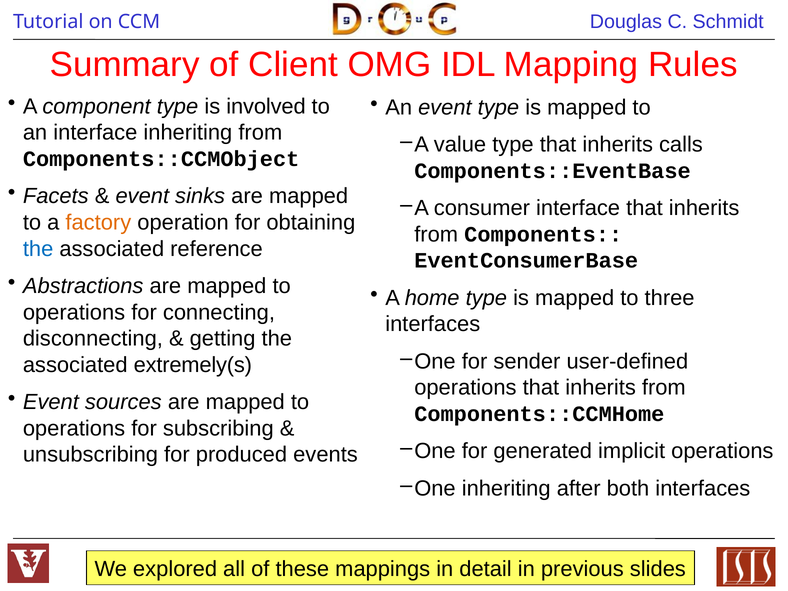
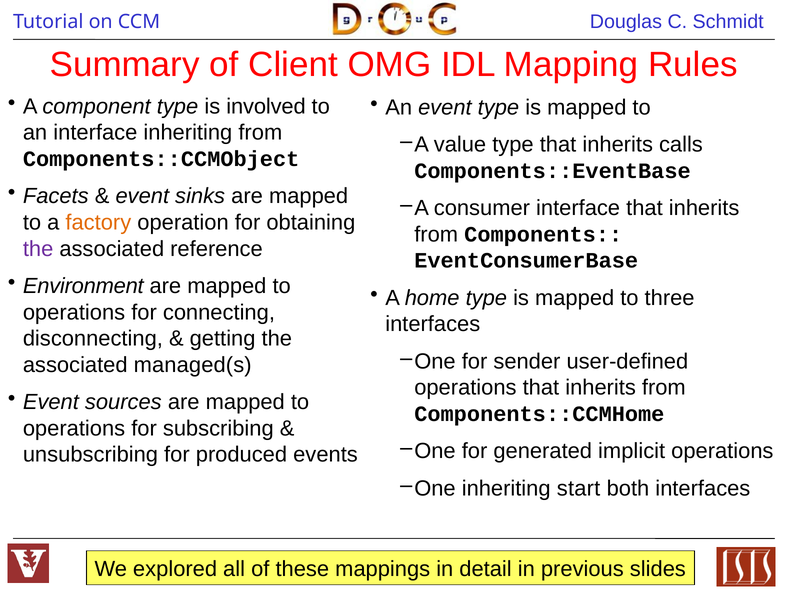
the at (38, 249) colour: blue -> purple
Abstractions: Abstractions -> Environment
extremely(s: extremely(s -> managed(s
after: after -> start
